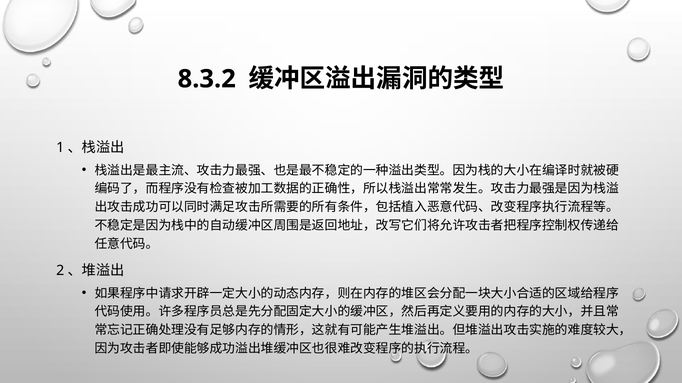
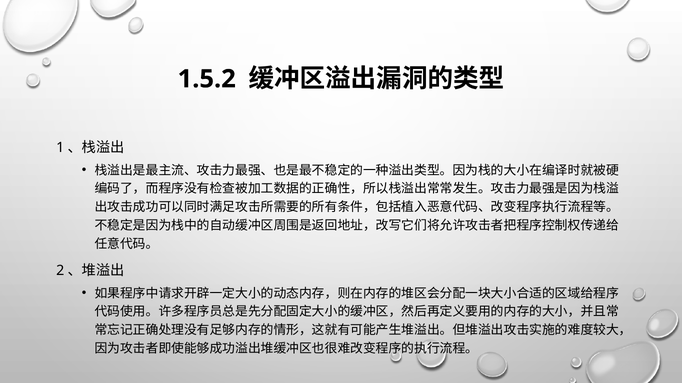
8.3.2: 8.3.2 -> 1.5.2
